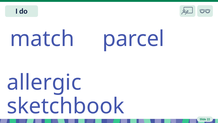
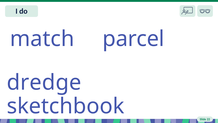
allergic: allergic -> dredge
